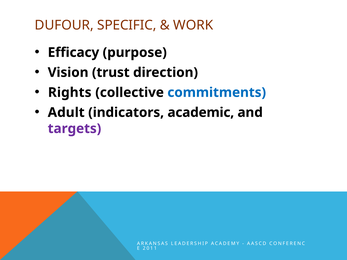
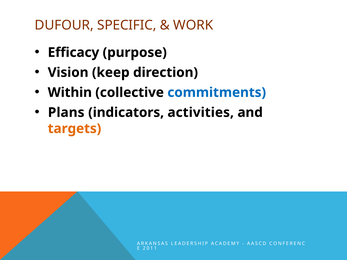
trust: trust -> keep
Rights: Rights -> Within
Adult: Adult -> Plans
academic: academic -> activities
targets colour: purple -> orange
